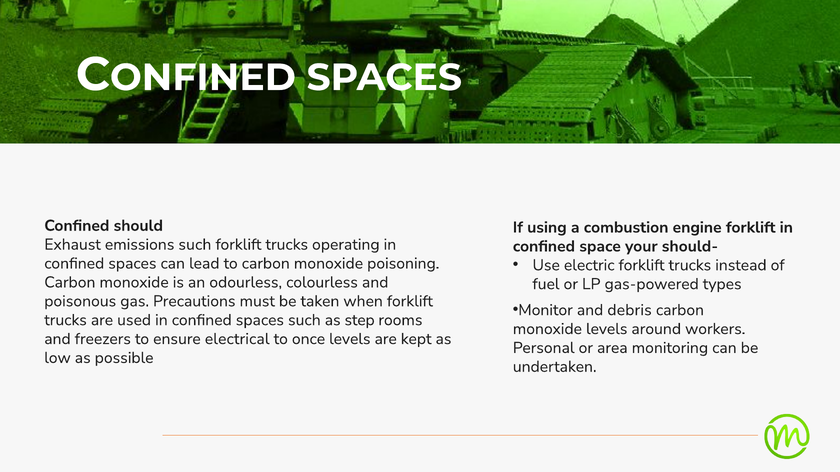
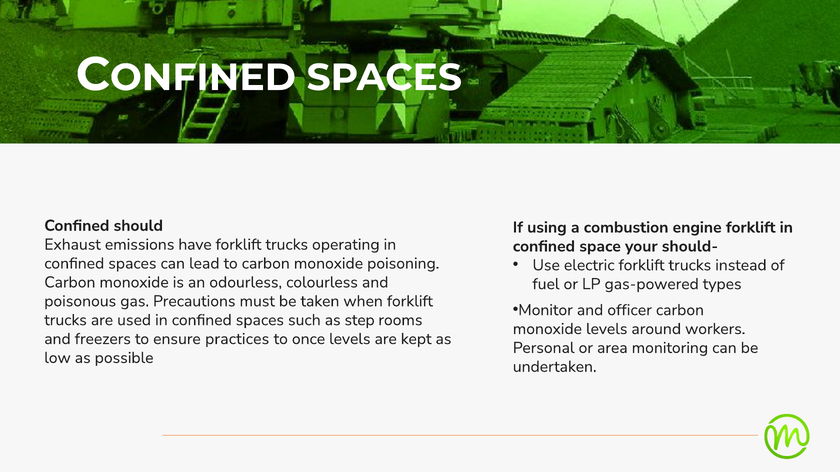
emissions such: such -> have
debris: debris -> officer
electrical: electrical -> practices
